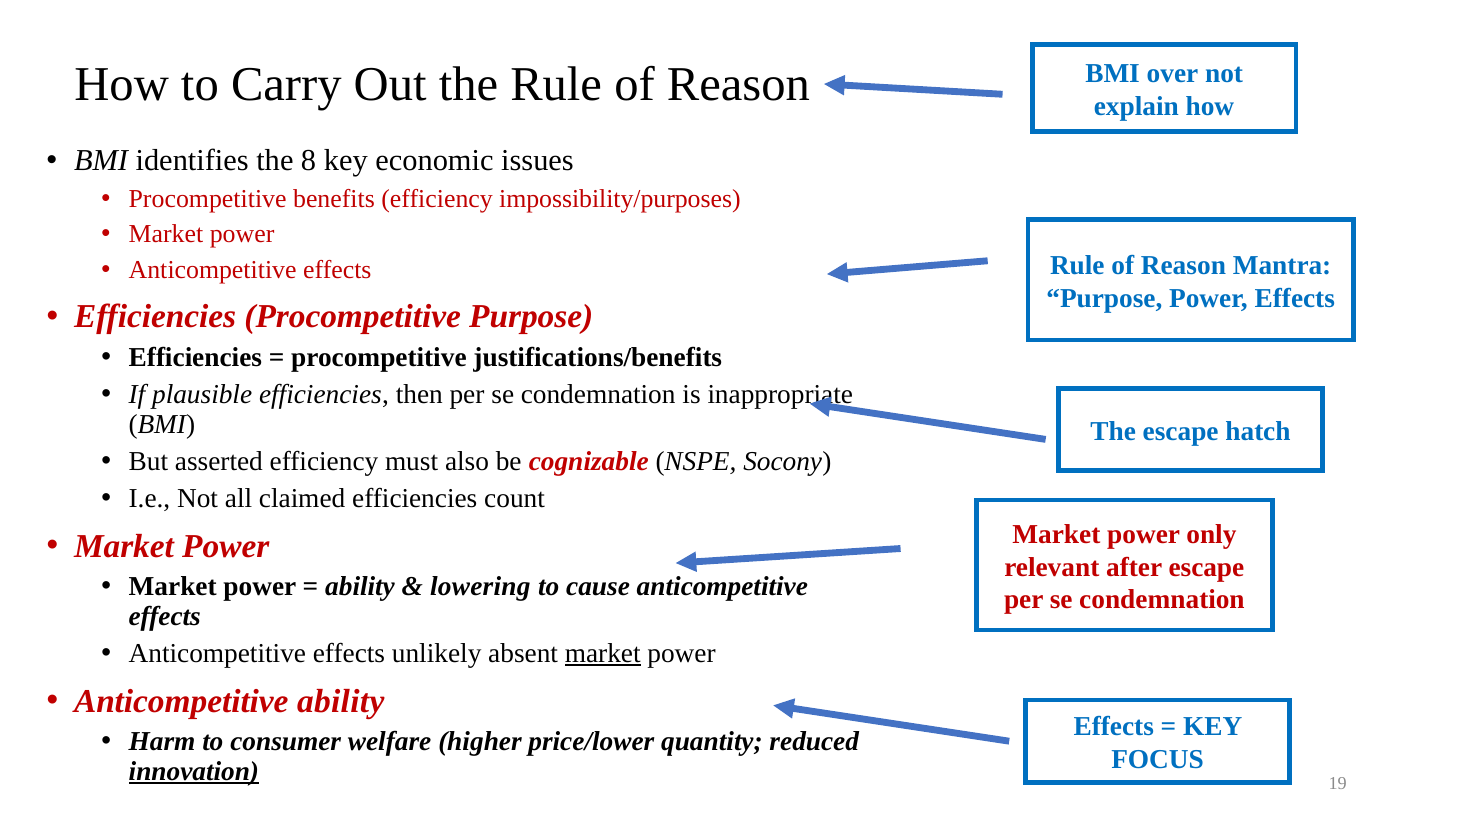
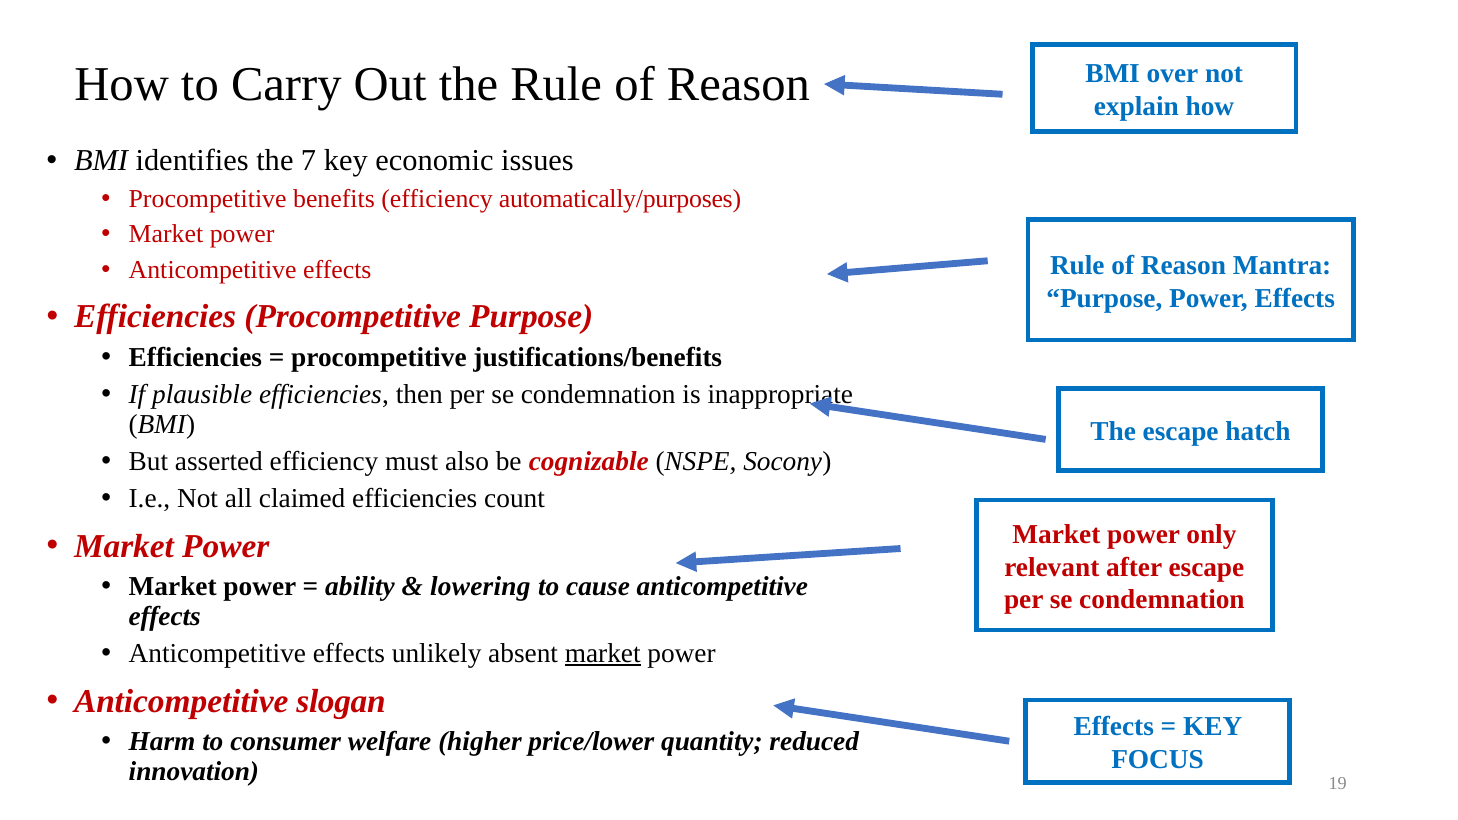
8: 8 -> 7
impossibility/purposes: impossibility/purposes -> automatically/purposes
Anticompetitive ability: ability -> slogan
innovation underline: present -> none
